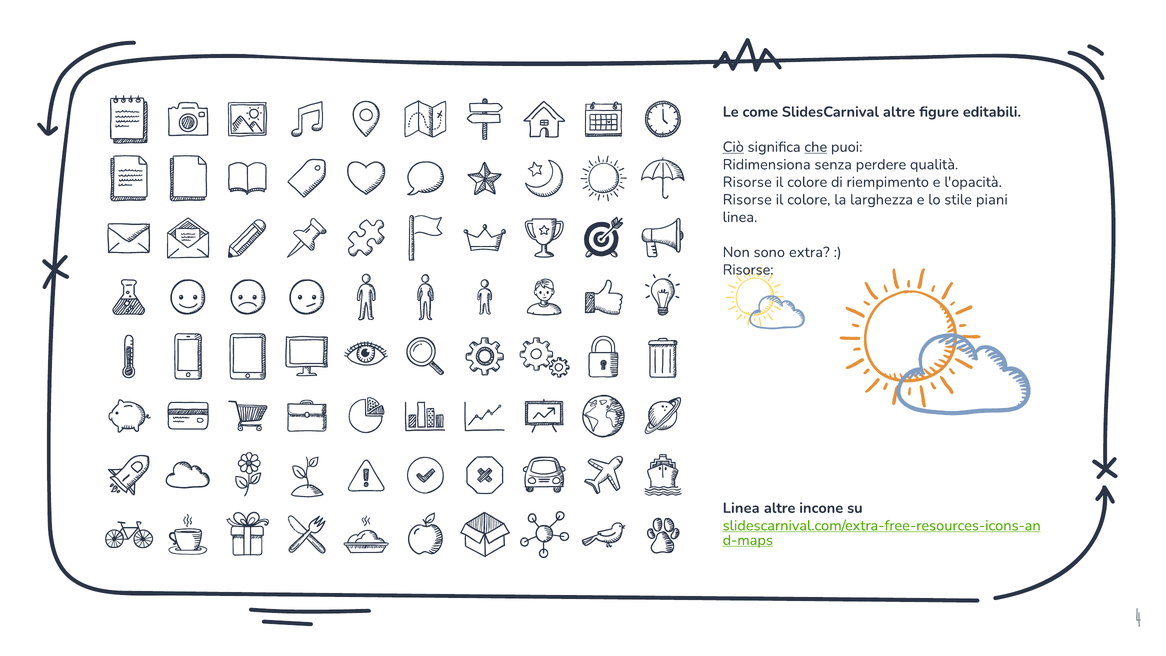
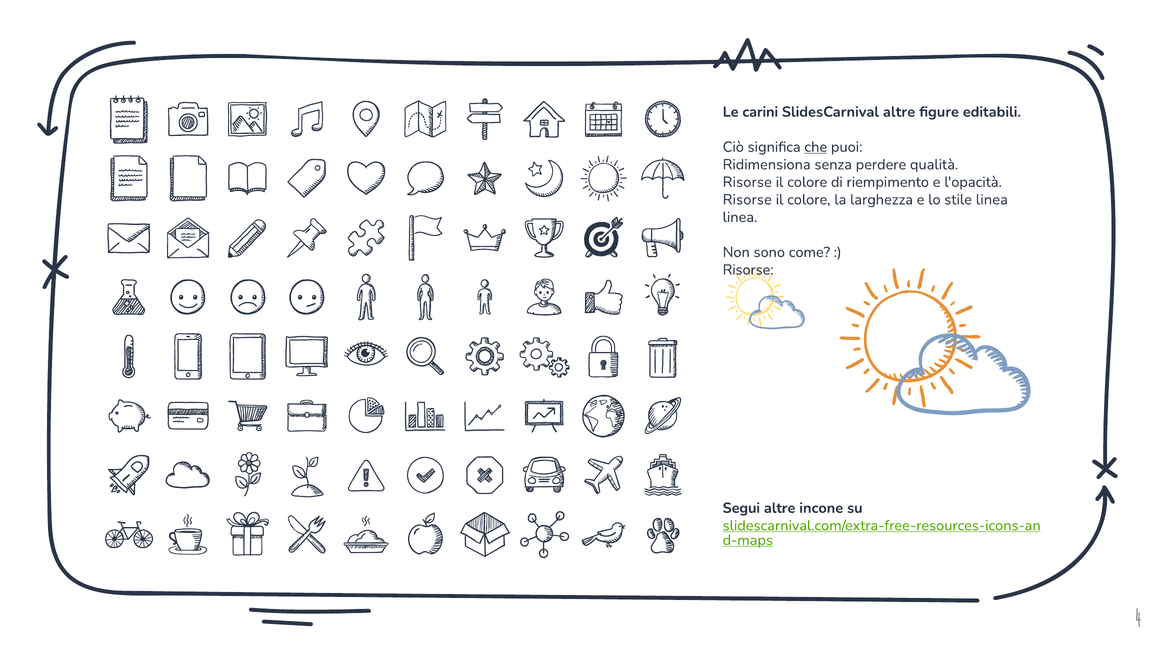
come: come -> carini
Ciò underline: present -> none
stile piani: piani -> linea
extra: extra -> come
Linea at (741, 508): Linea -> Segui
